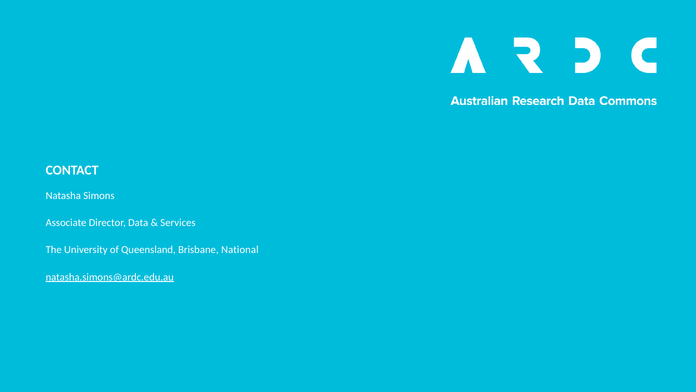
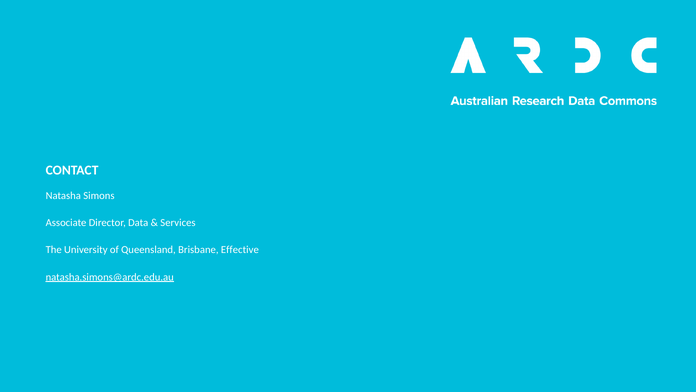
National: National -> Effective
